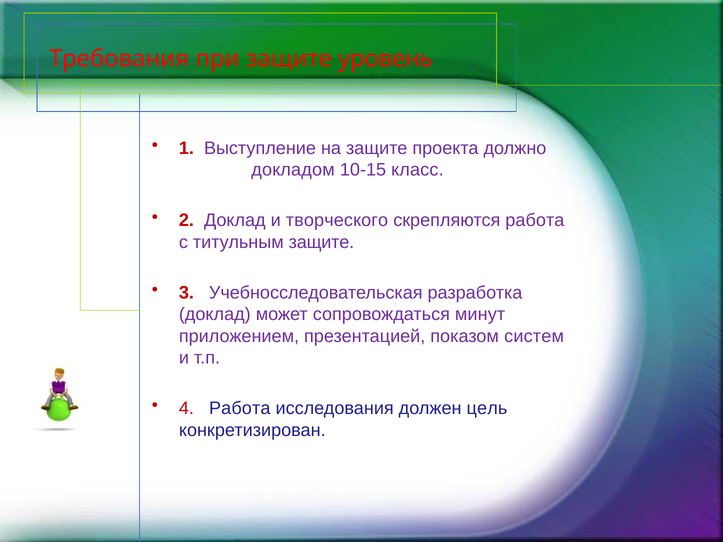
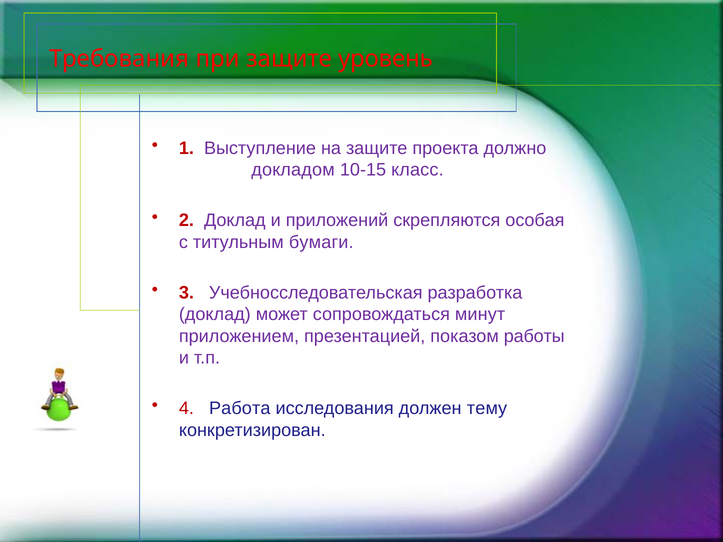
творческого: творческого -> приложений
скрепляются работа: работа -> особая
титульным защите: защите -> бумаги
систем: систем -> работы
цель: цель -> тему
